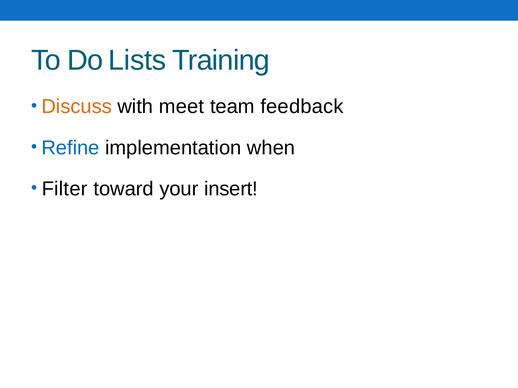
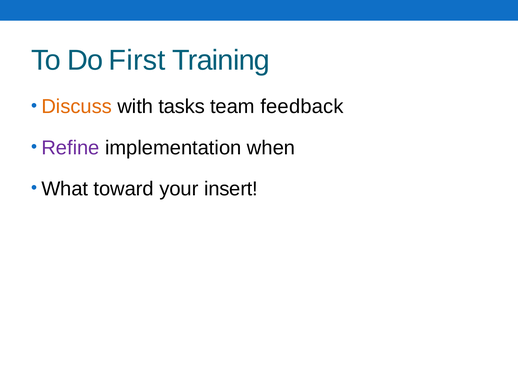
Lists: Lists -> First
meet: meet -> tasks
Refine colour: blue -> purple
Filter: Filter -> What
